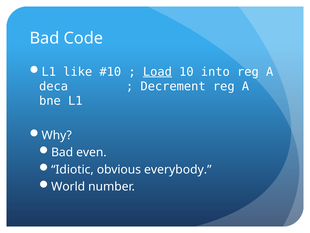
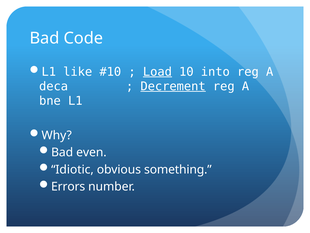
Decrement underline: none -> present
everybody: everybody -> something
World: World -> Errors
